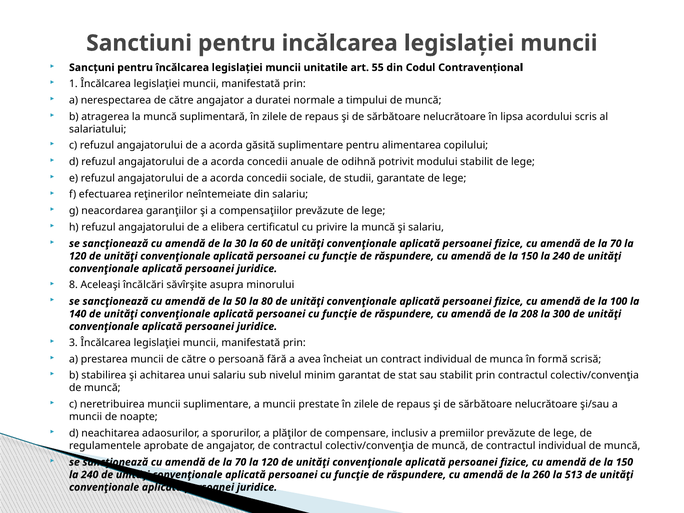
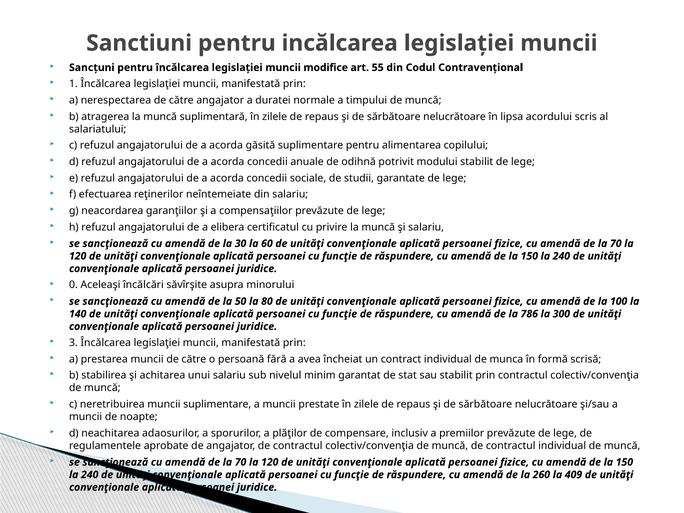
unitatile: unitatile -> modifice
8: 8 -> 0
208: 208 -> 786
513: 513 -> 409
